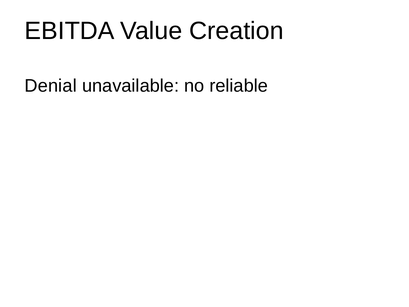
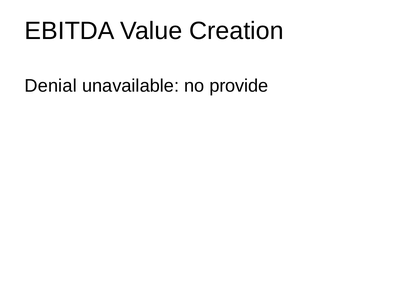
reliable: reliable -> provide
